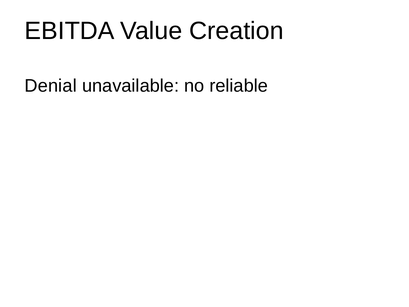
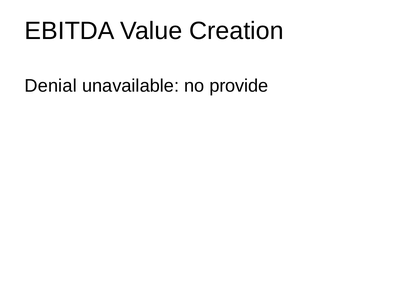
reliable: reliable -> provide
